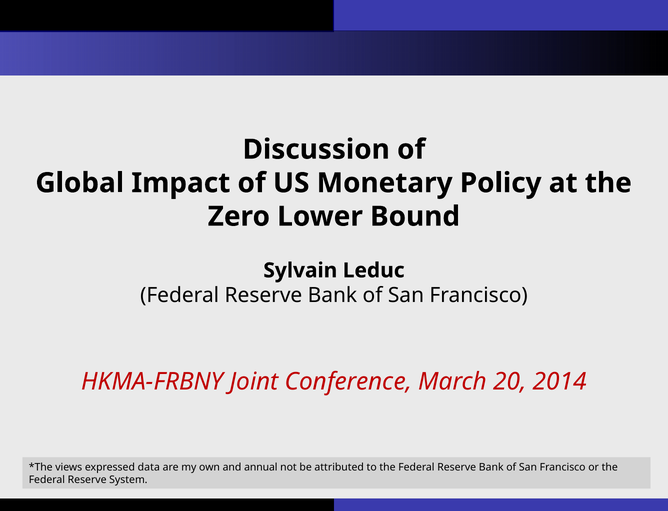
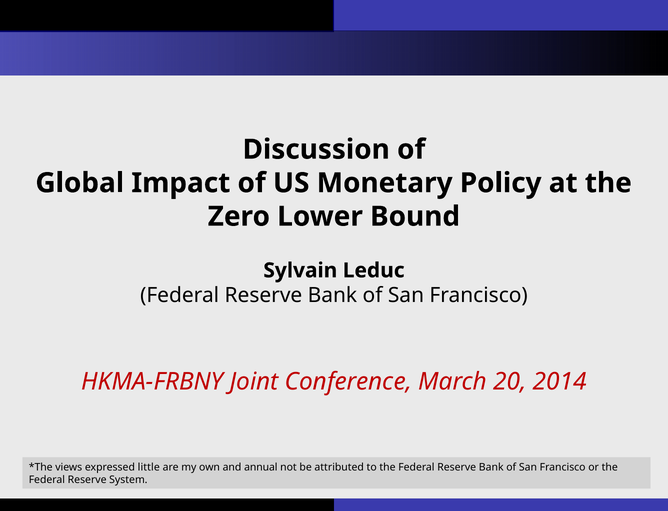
data: data -> little
